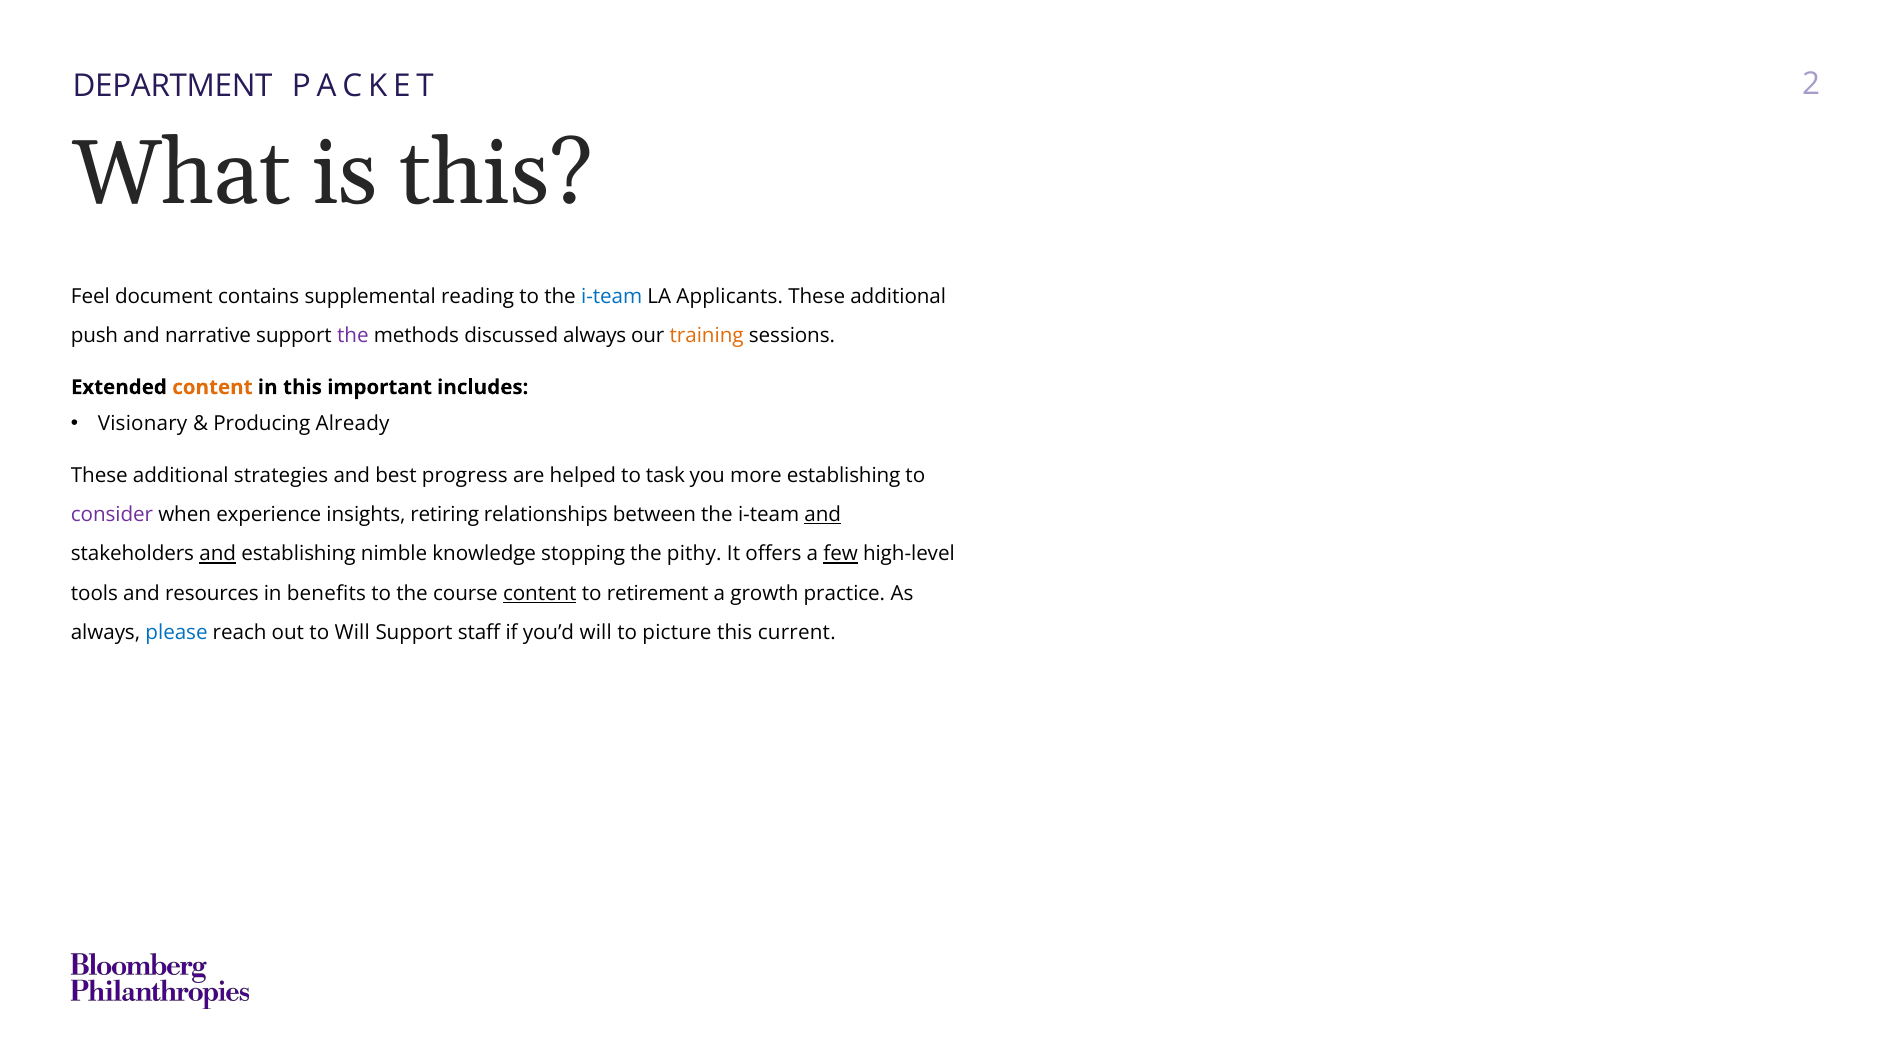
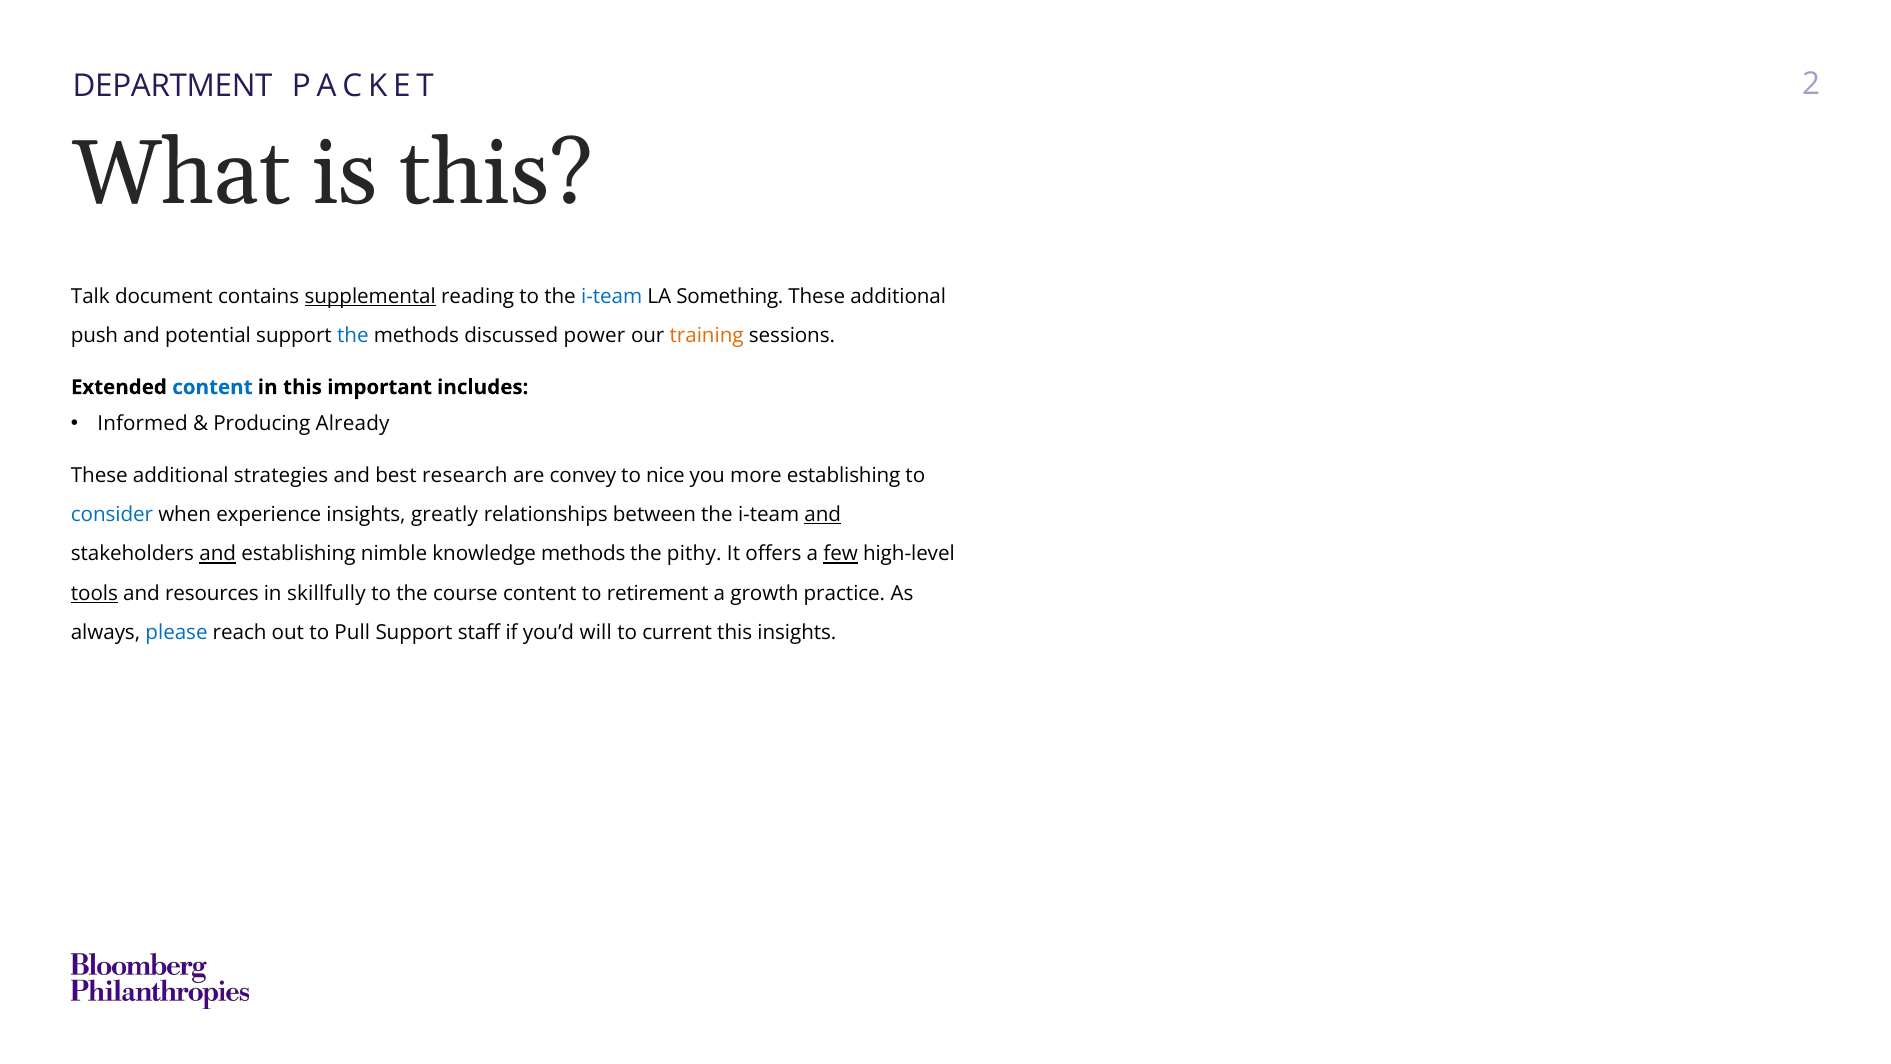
Feel: Feel -> Talk
supplemental underline: none -> present
Applicants: Applicants -> Something
narrative: narrative -> potential
the at (353, 336) colour: purple -> blue
discussed always: always -> power
content at (212, 387) colour: orange -> blue
Visionary: Visionary -> Informed
progress: progress -> research
helped: helped -> convey
task: task -> nice
consider colour: purple -> blue
retiring: retiring -> greatly
knowledge stopping: stopping -> methods
tools underline: none -> present
benefits: benefits -> skillfully
content at (540, 593) underline: present -> none
to Will: Will -> Pull
picture: picture -> current
this current: current -> insights
